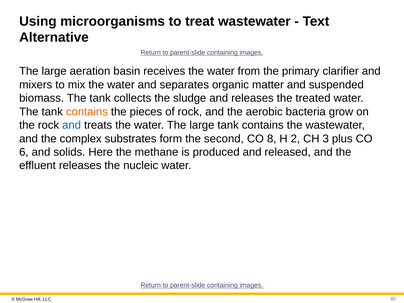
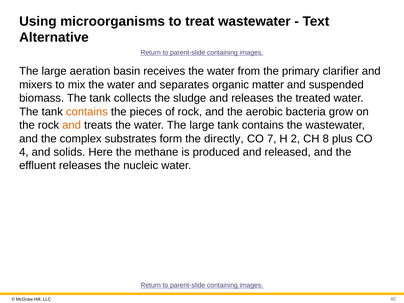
and at (72, 125) colour: blue -> orange
second: second -> directly
8: 8 -> 7
3: 3 -> 8
6: 6 -> 4
